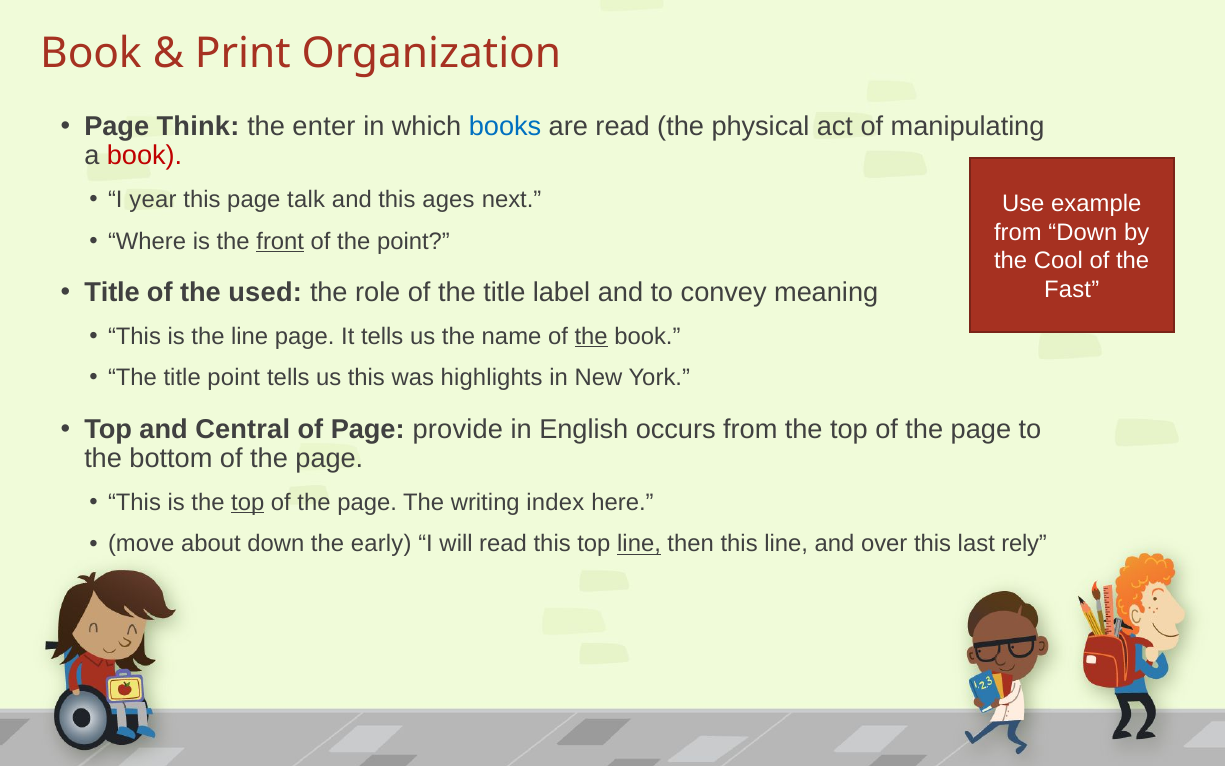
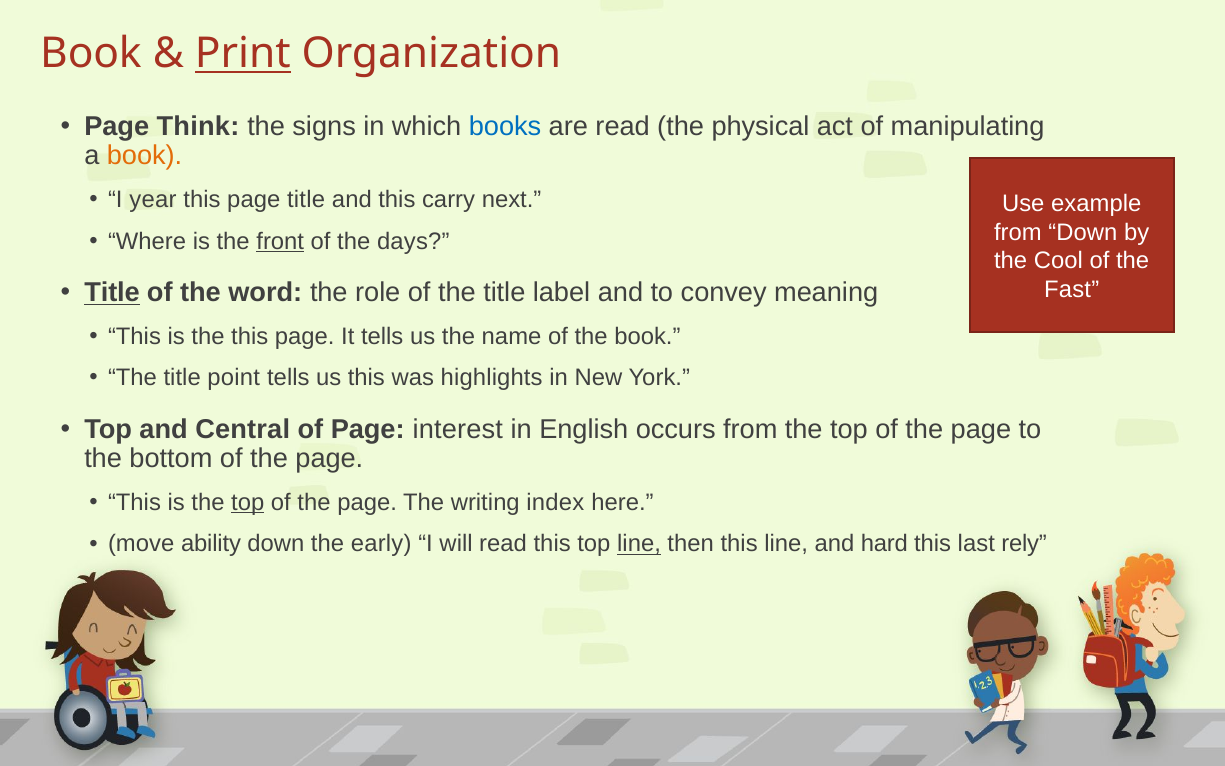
Print underline: none -> present
enter: enter -> signs
book at (145, 156) colour: red -> orange
page talk: talk -> title
ages: ages -> carry
the point: point -> days
Title at (112, 292) underline: none -> present
used: used -> word
the line: line -> this
the at (591, 336) underline: present -> none
provide: provide -> interest
about: about -> ability
over: over -> hard
